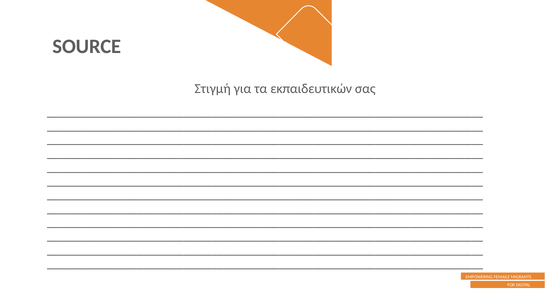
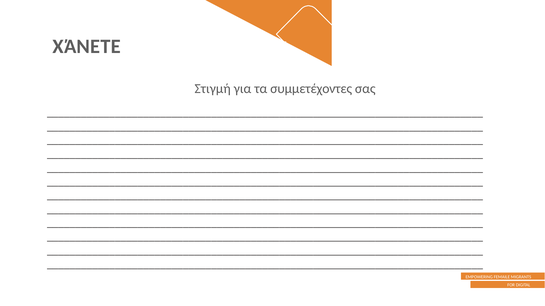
SOURCE: SOURCE -> ΧΆΝΕΤΕ
εκπαιδευτικών: εκπαιδευτικών -> συμμετέχοντες
